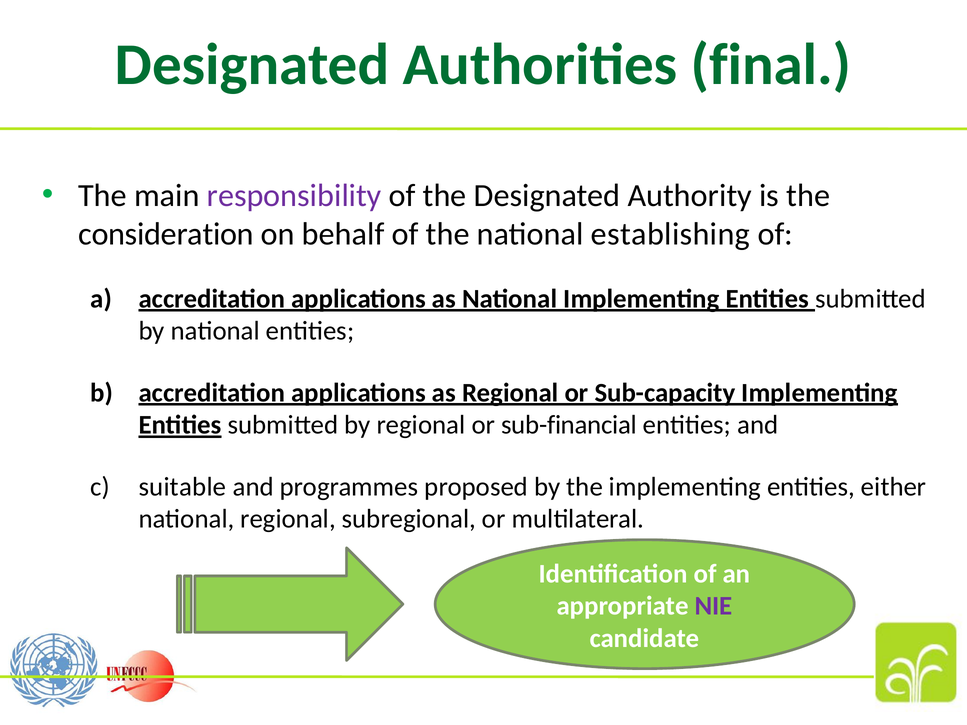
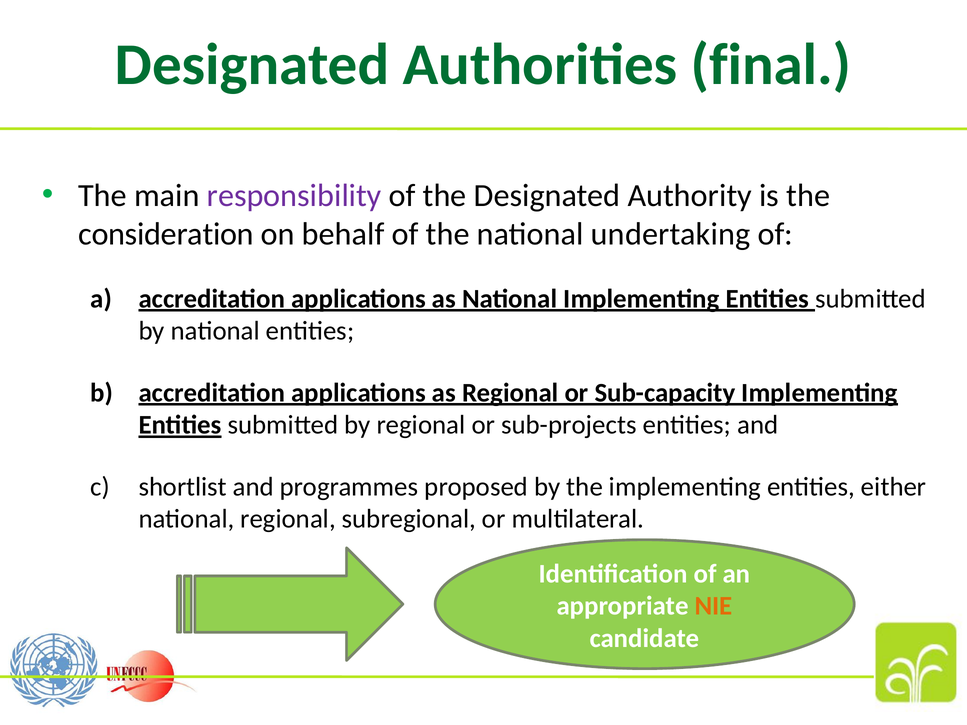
establishing: establishing -> undertaking
sub-financial: sub-financial -> sub-projects
suitable: suitable -> shortlist
NIE colour: purple -> orange
